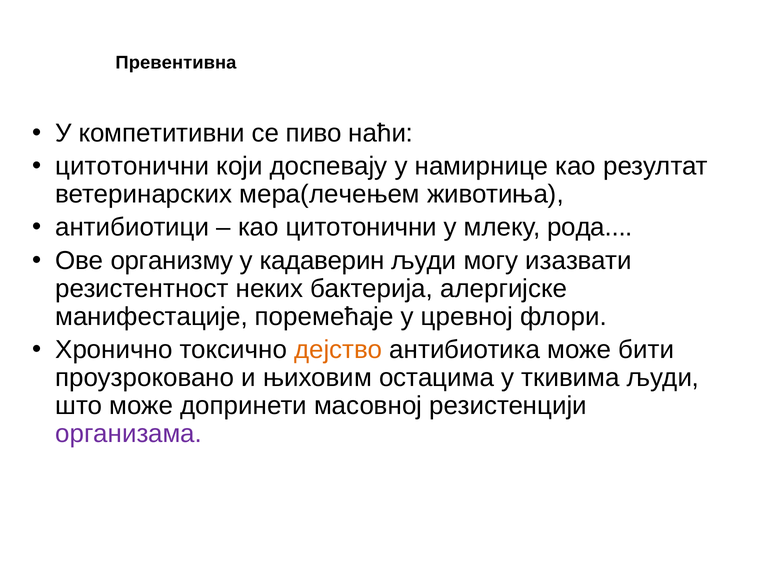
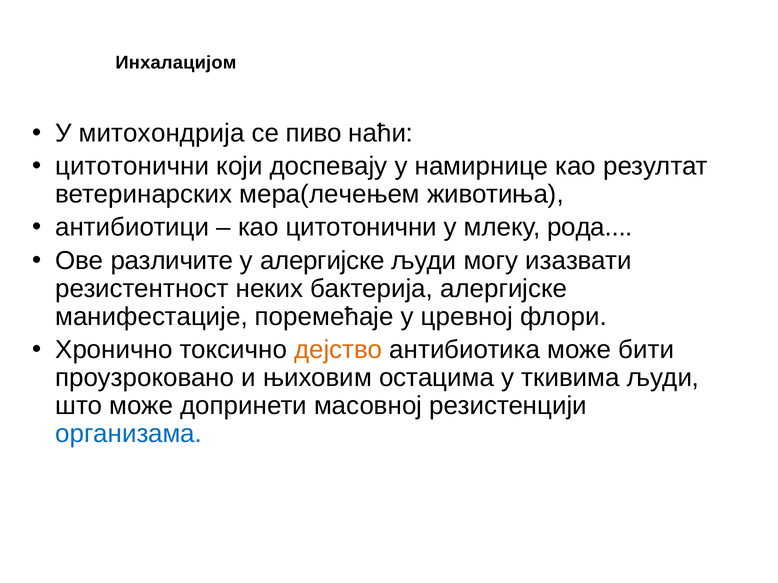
Превентивна: Превентивна -> Инхалацијом
компетитивни: компетитивни -> митохондрија
организму: организму -> различите
у кадаверин: кадаверин -> алергијске
организама colour: purple -> blue
